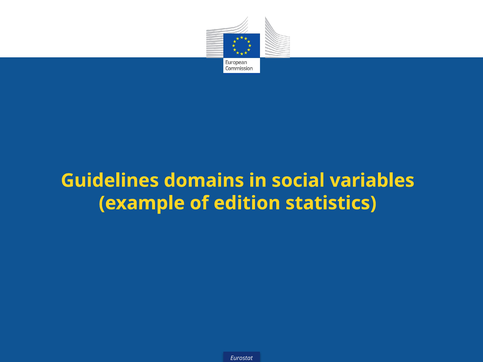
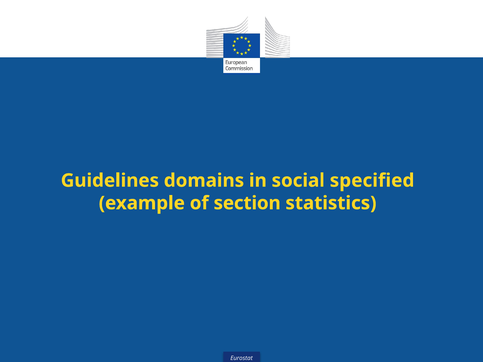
variables: variables -> specified
edition: edition -> section
